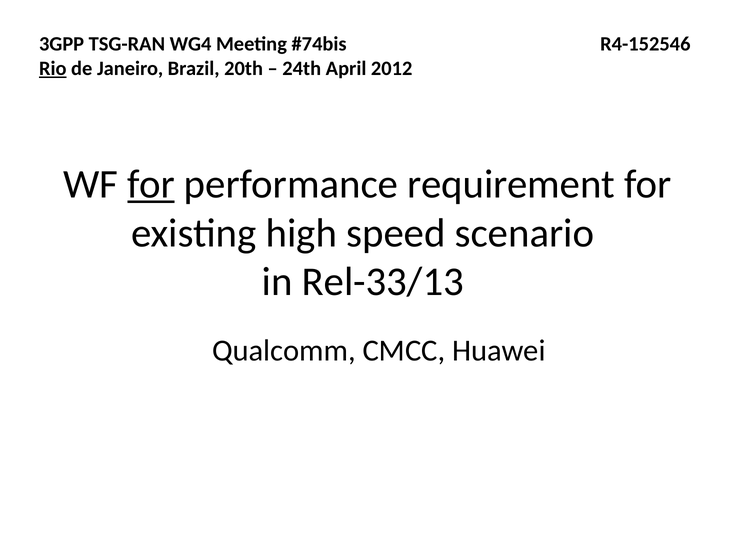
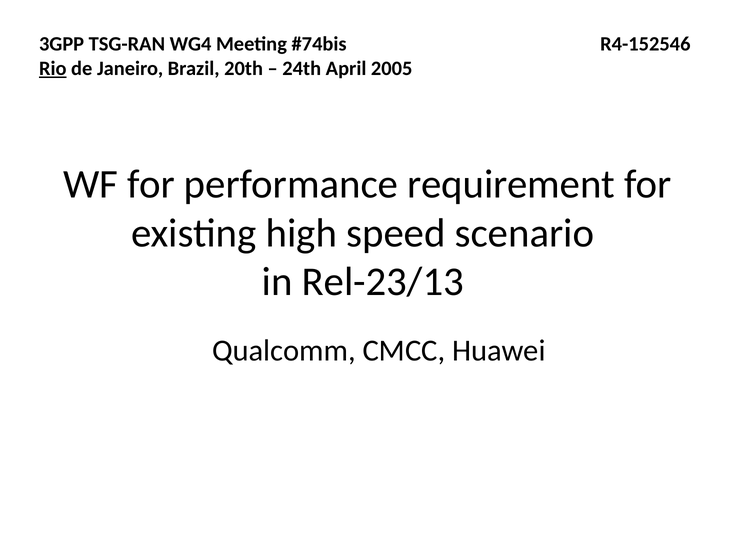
2012: 2012 -> 2005
for at (151, 184) underline: present -> none
Rel-33/13: Rel-33/13 -> Rel-23/13
